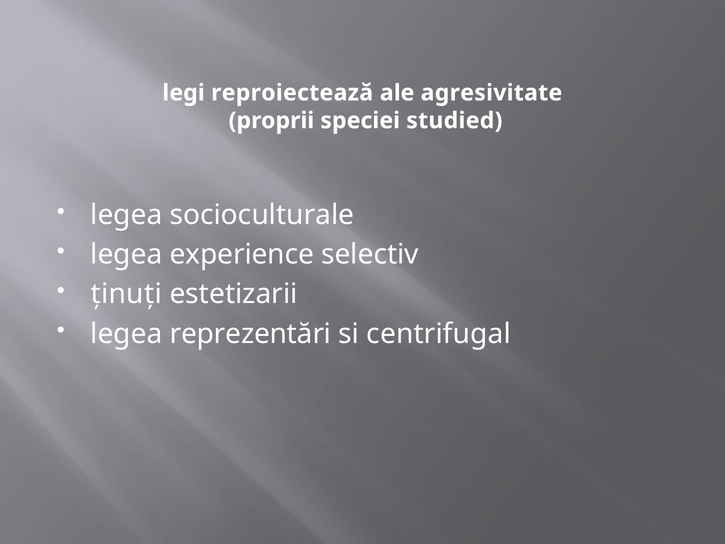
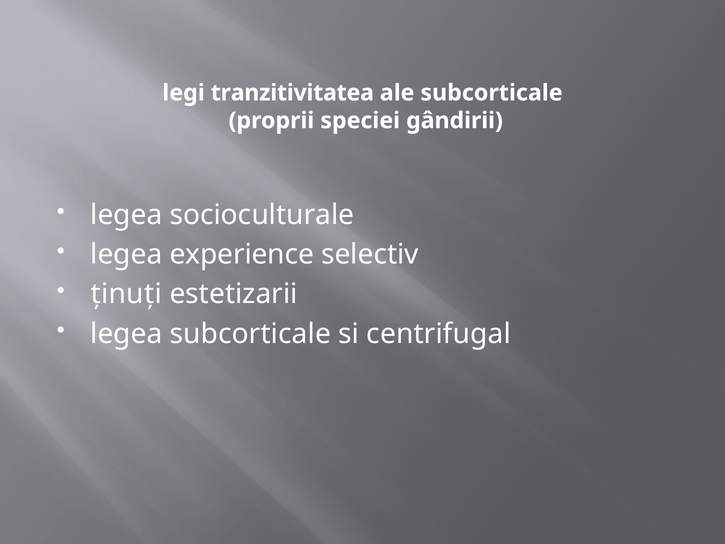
reproiectează: reproiectează -> tranzitivitatea
ale agresivitate: agresivitate -> subcorticale
studied: studied -> gândirii
legea reprezentări: reprezentări -> subcorticale
